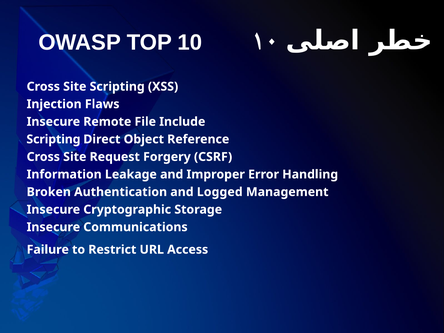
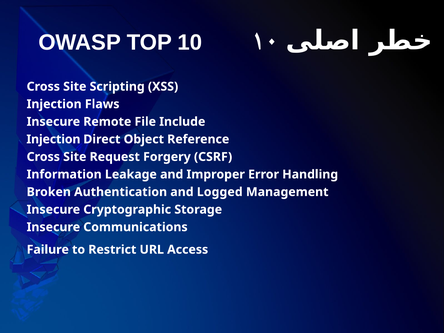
Scripting at (53, 139): Scripting -> Injection
